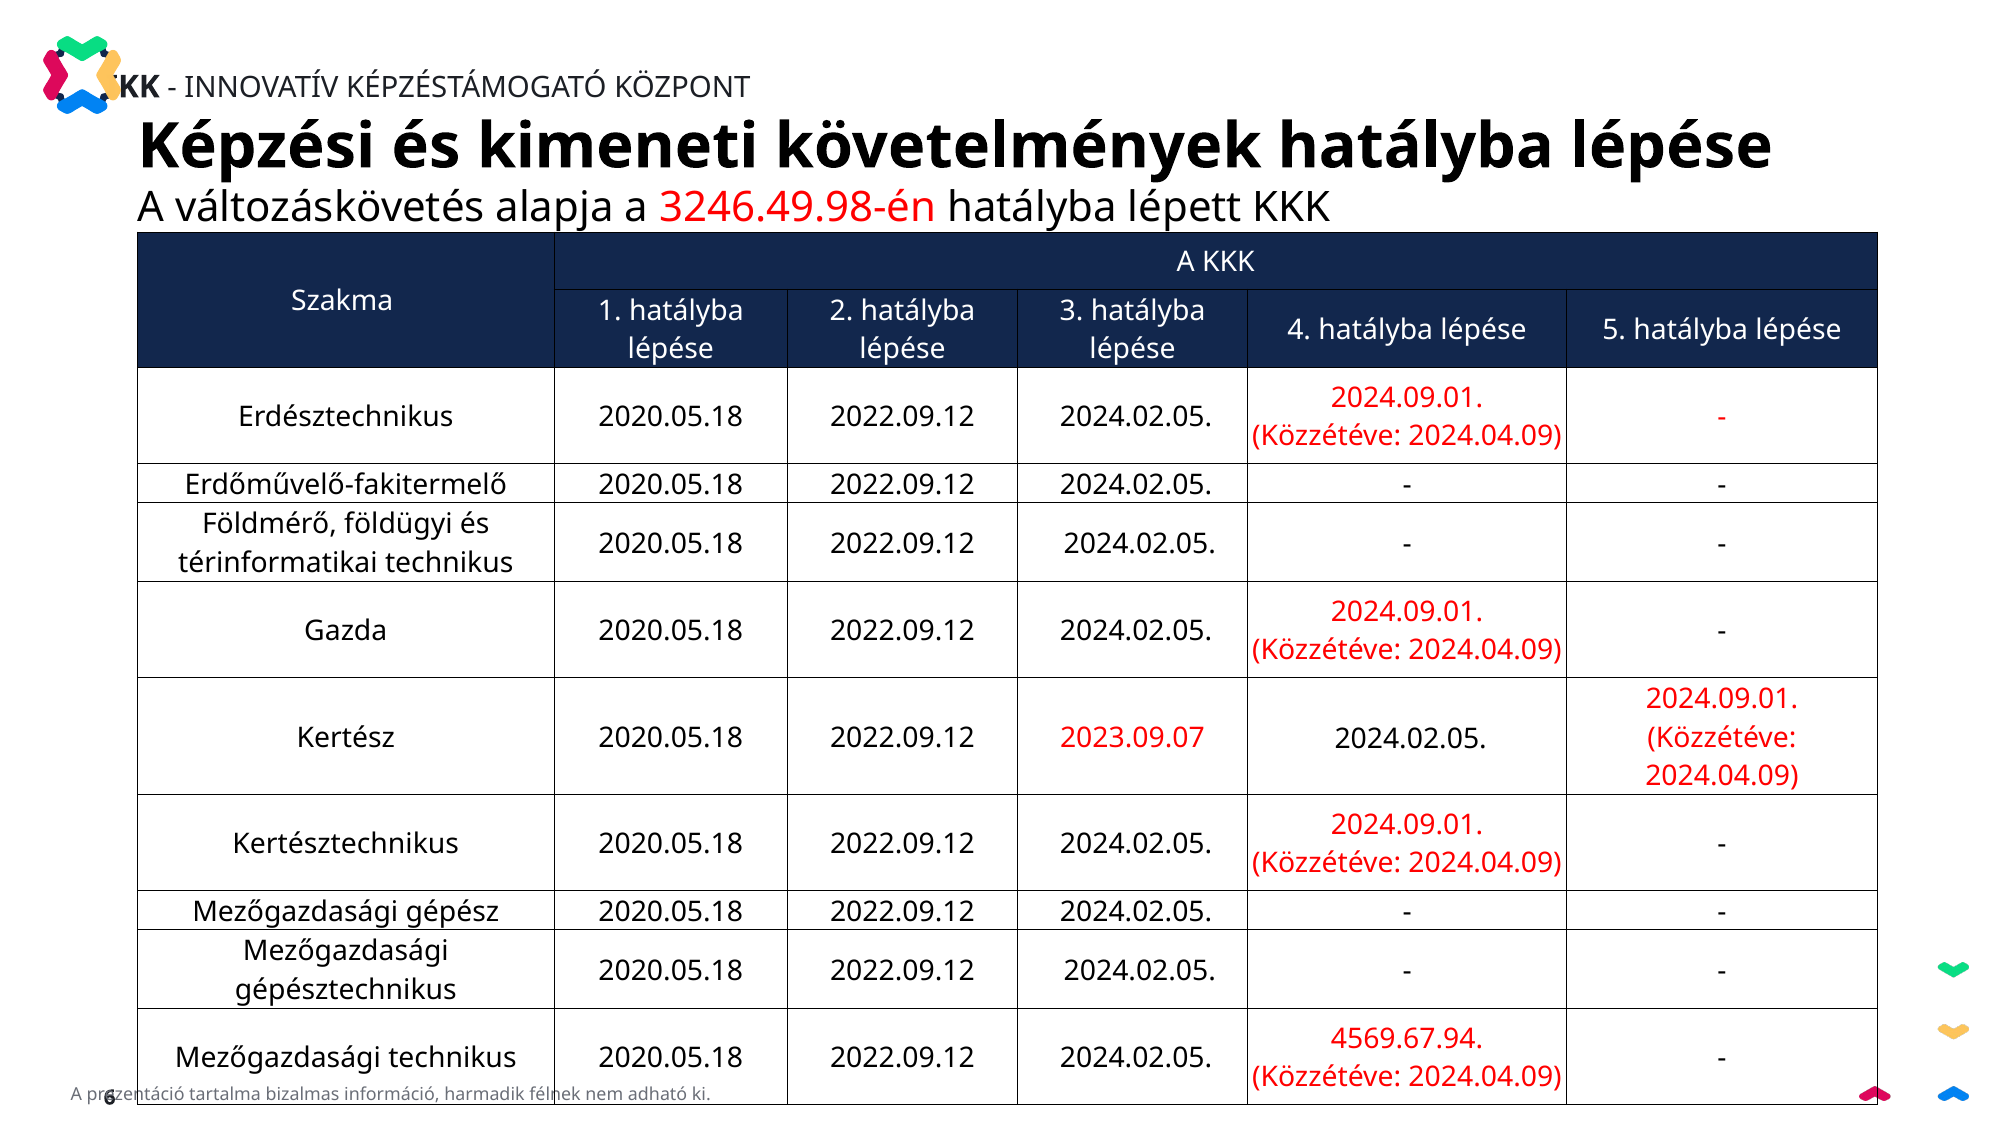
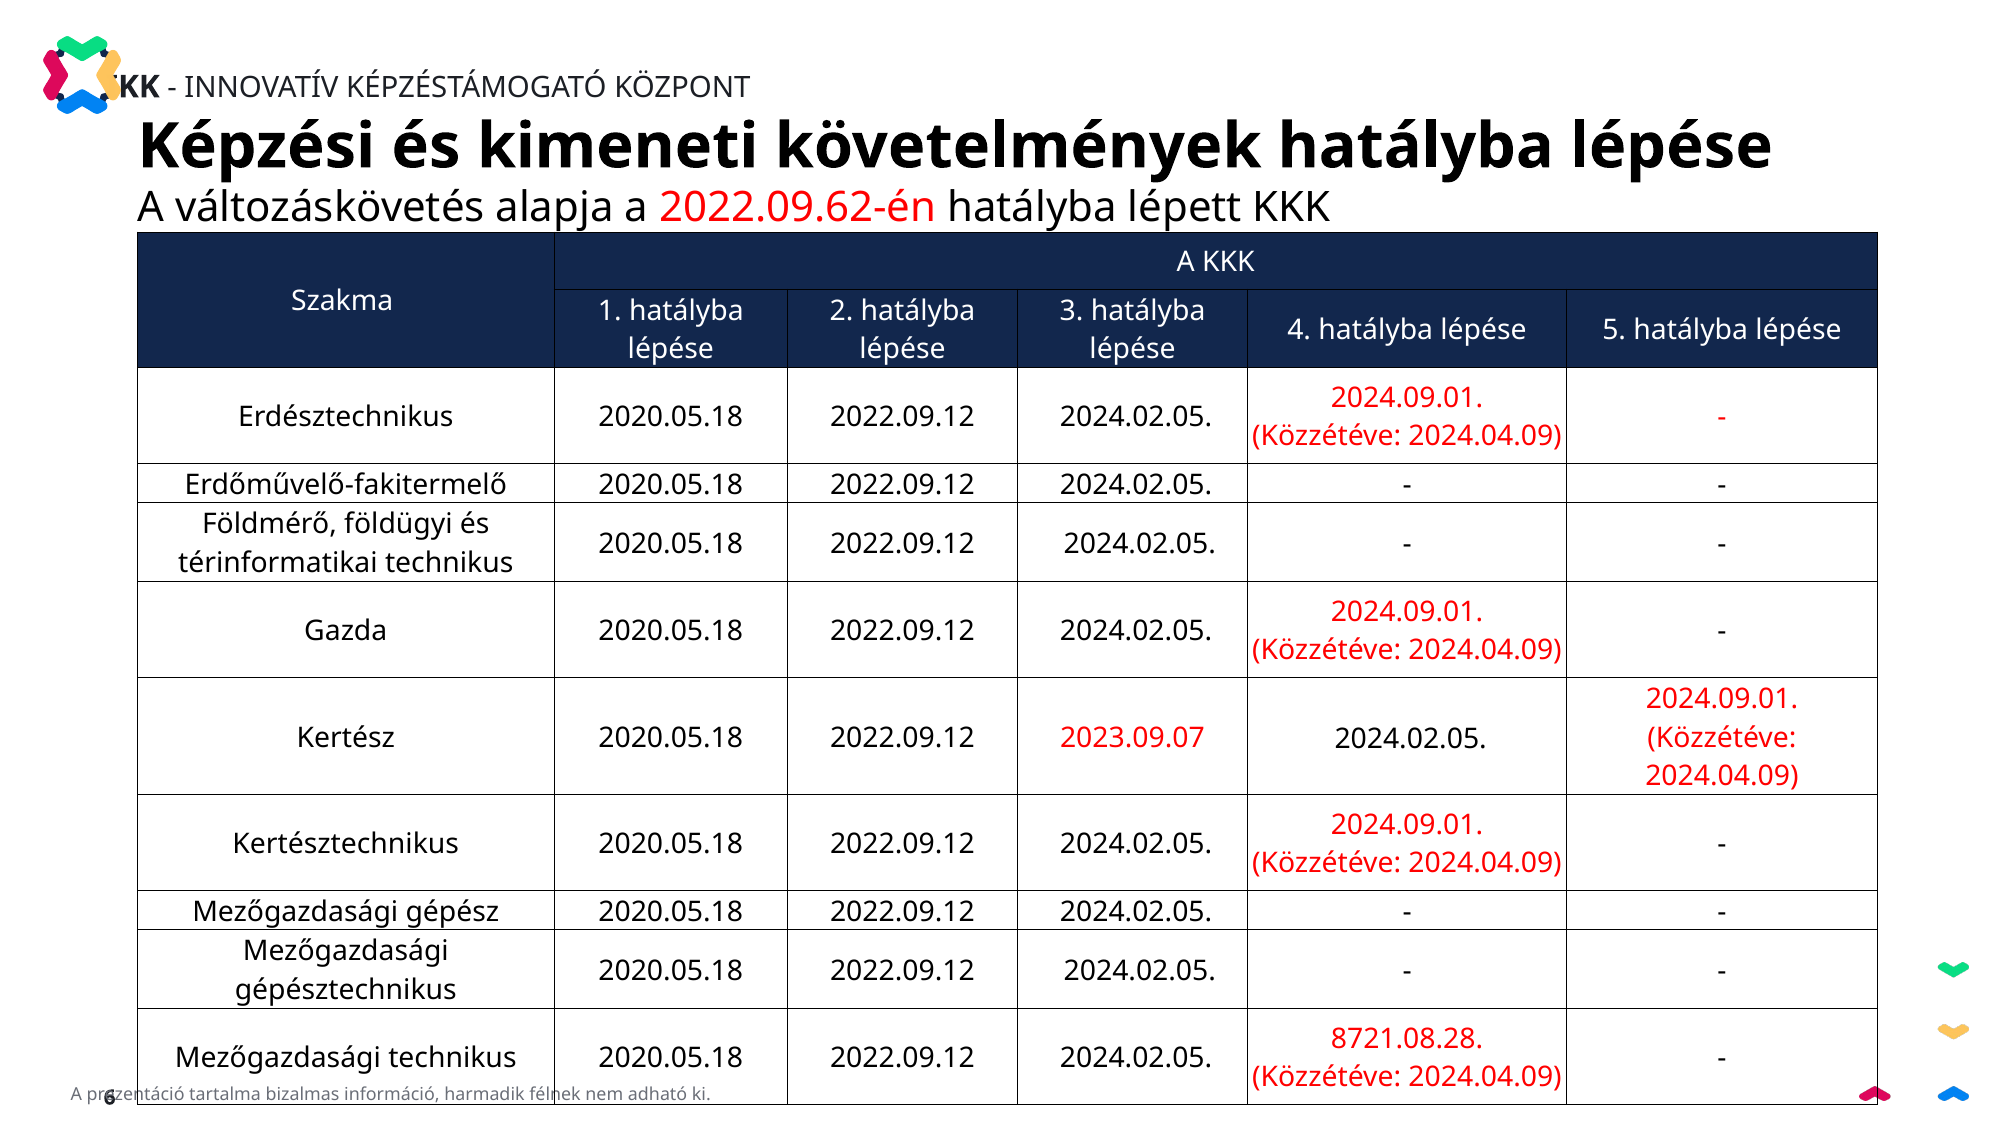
3246.49.98-én: 3246.49.98-én -> 2022.09.62-én
4569.67.94: 4569.67.94 -> 8721.08.28
